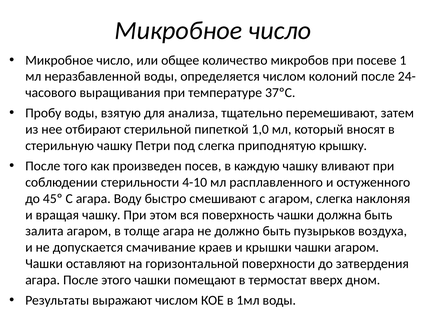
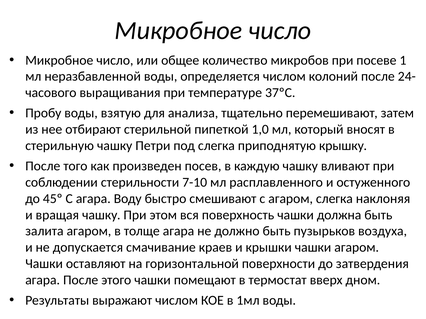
4-10: 4-10 -> 7-10
